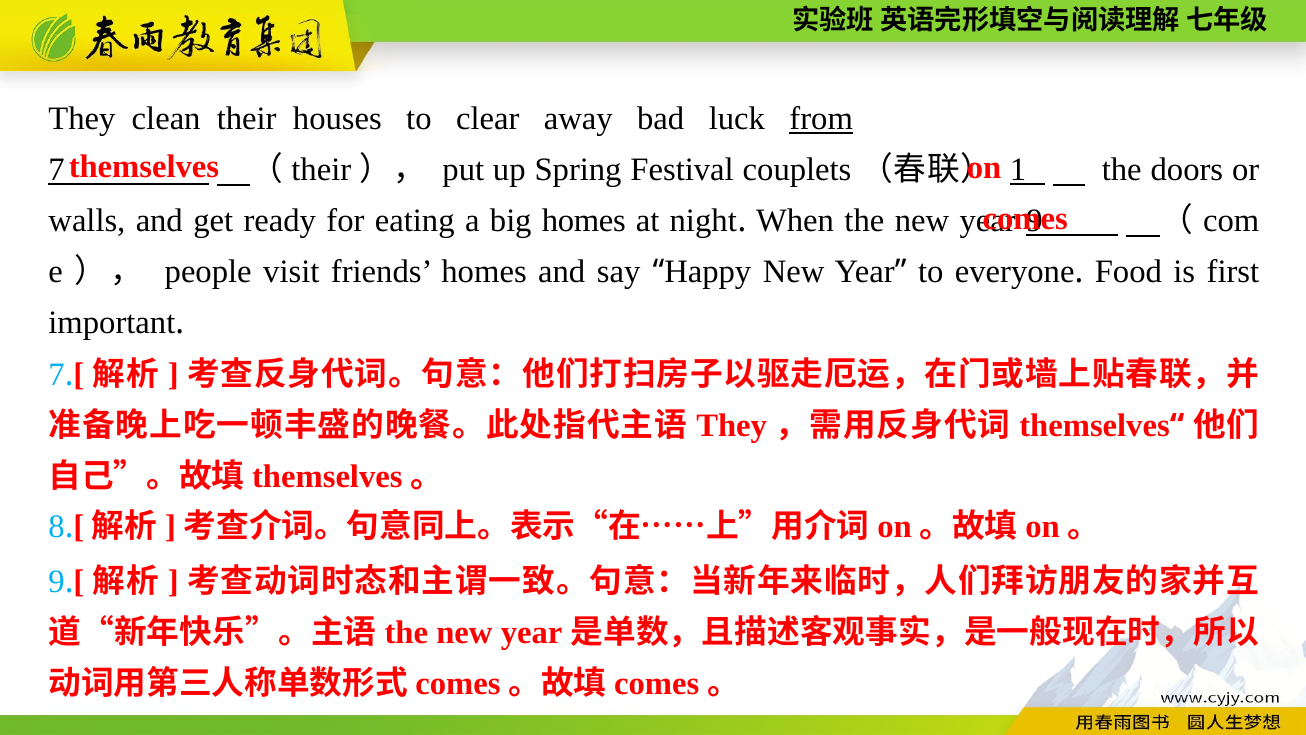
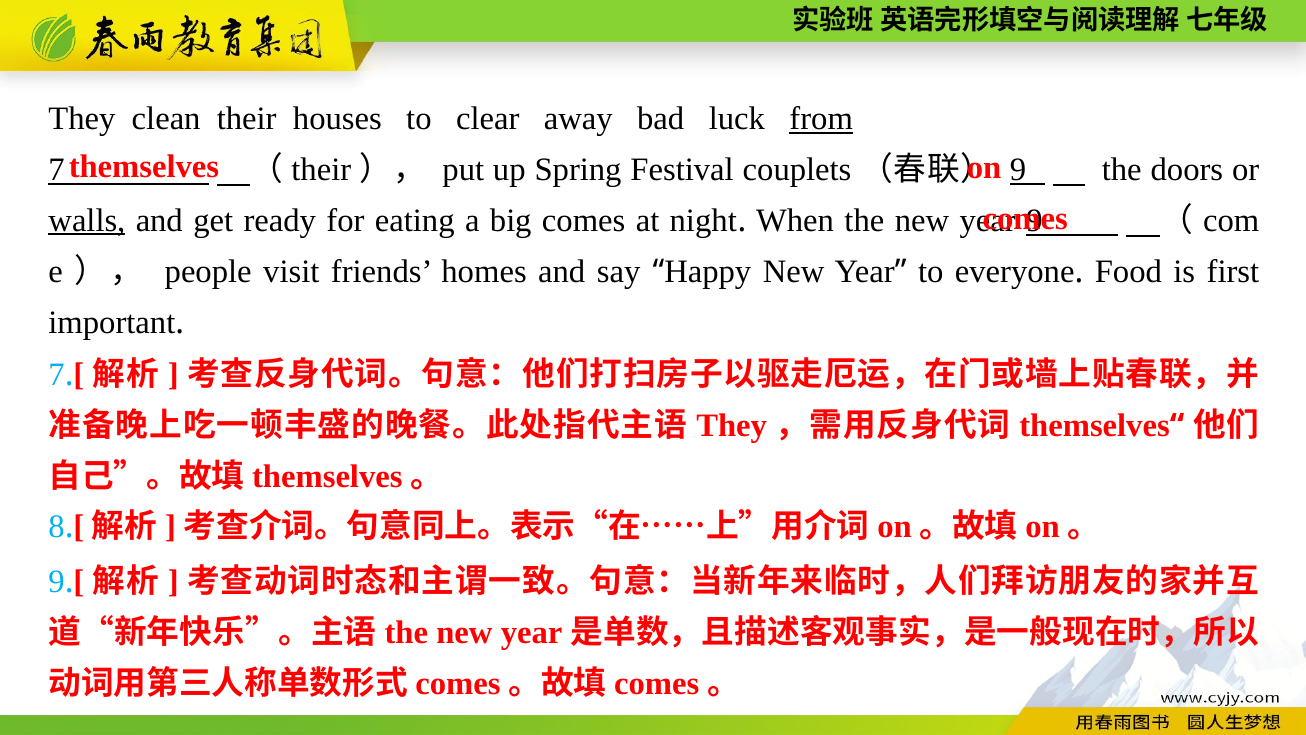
1 at (1018, 169): 1 -> 9
walls underline: none -> present
big homes: homes -> comes
